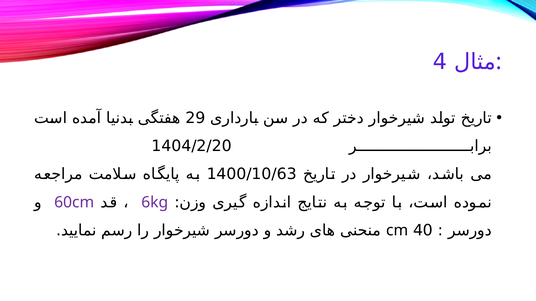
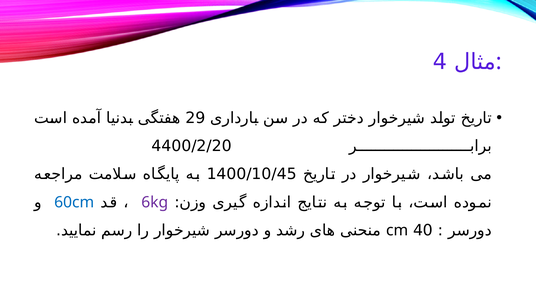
1404/2/20: 1404/2/20 -> 4400/2/20
1400/10/63: 1400/10/63 -> 1400/10/45
60cm colour: purple -> blue
